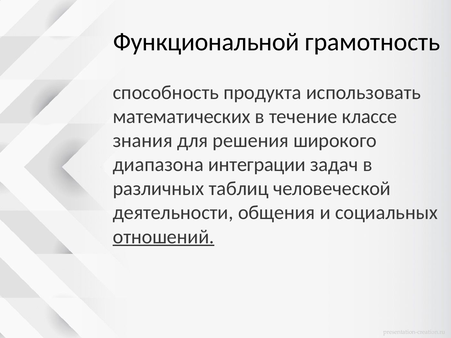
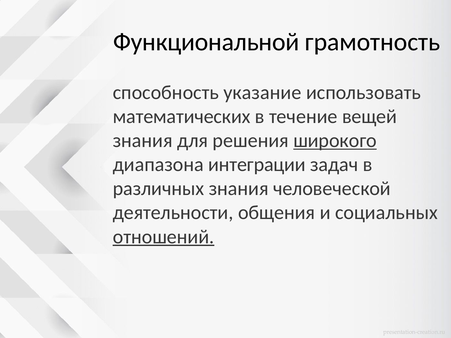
продукта: продукта -> указание
классе: классе -> вещей
широкого underline: none -> present
различных таблиц: таблиц -> знания
